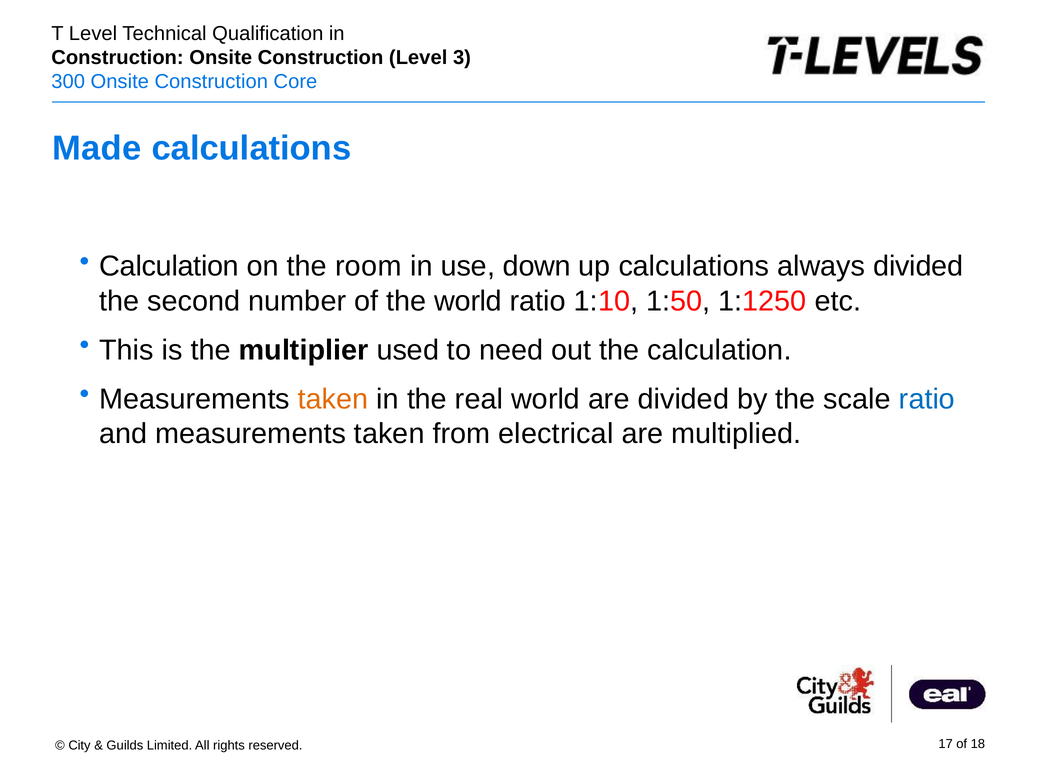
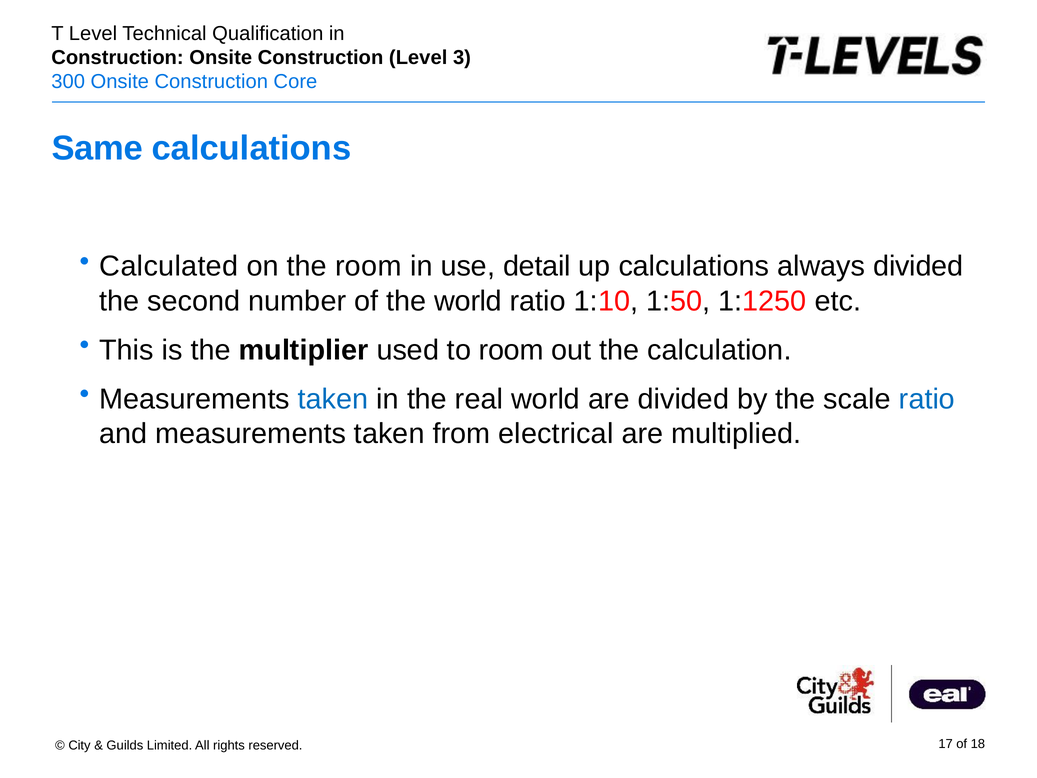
Made: Made -> Same
Calculation at (169, 266): Calculation -> Calculated
down: down -> detail
to need: need -> room
taken at (333, 399) colour: orange -> blue
